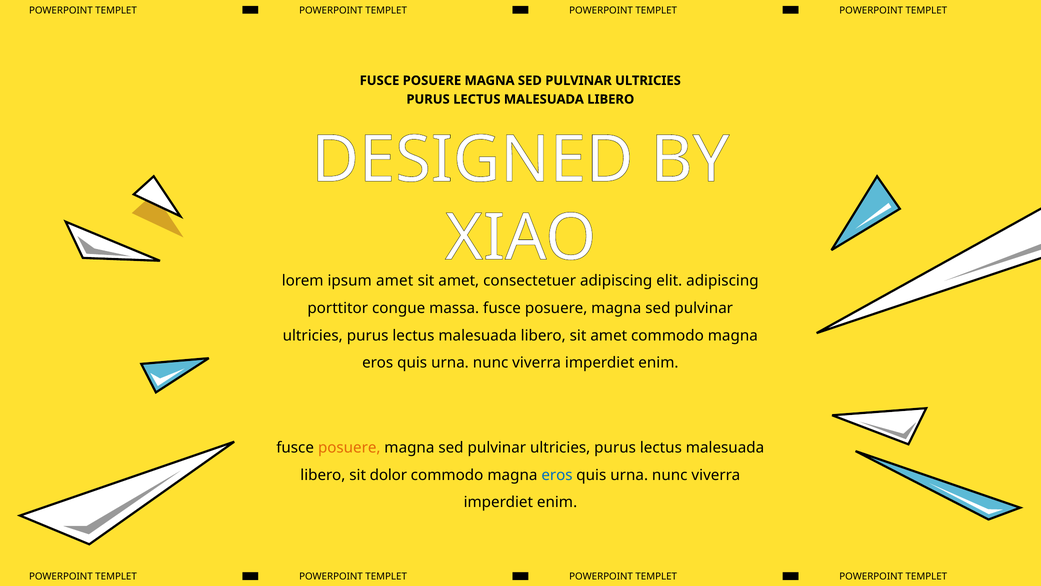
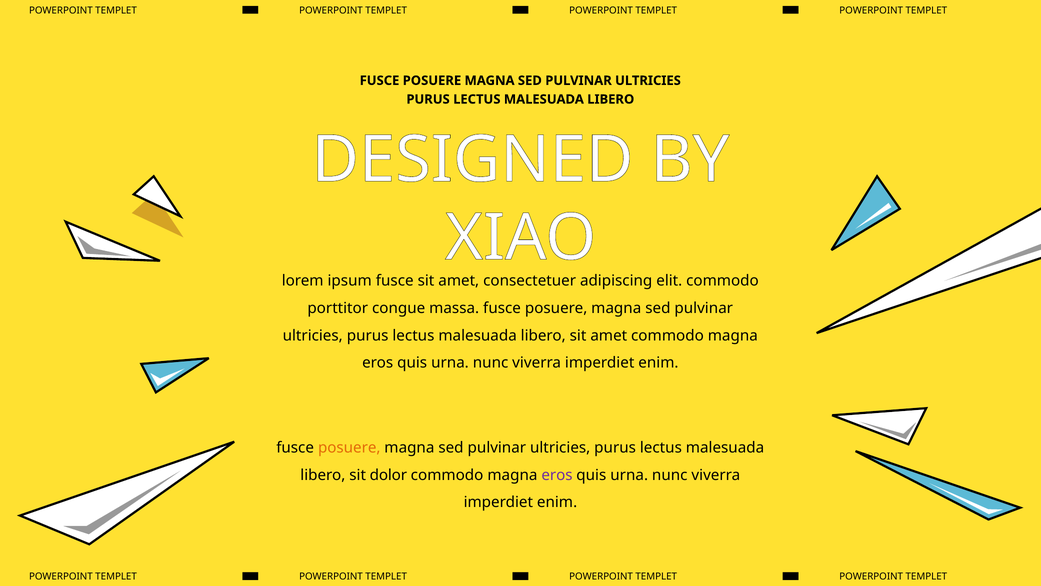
ipsum amet: amet -> fusce
elit adipiscing: adipiscing -> commodo
eros at (557, 475) colour: blue -> purple
